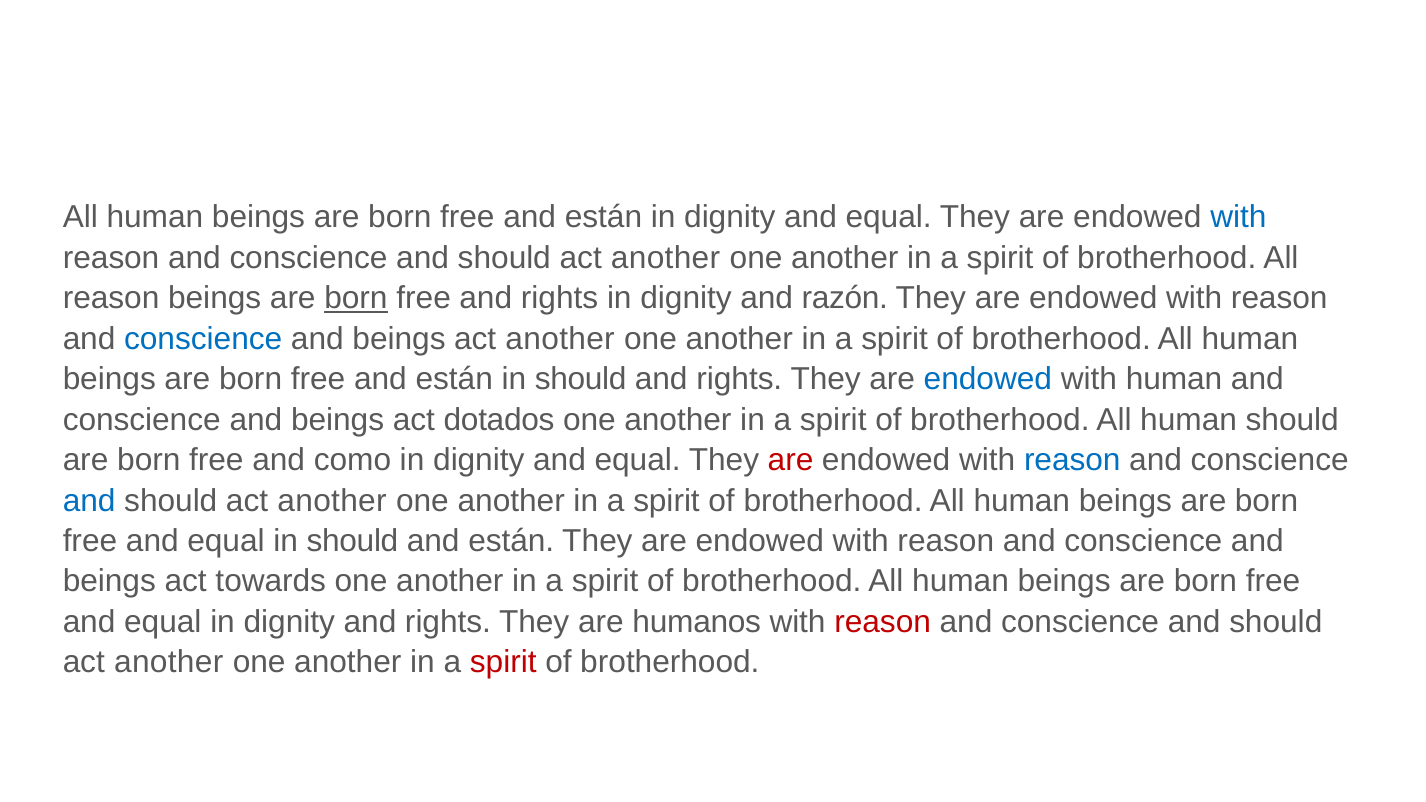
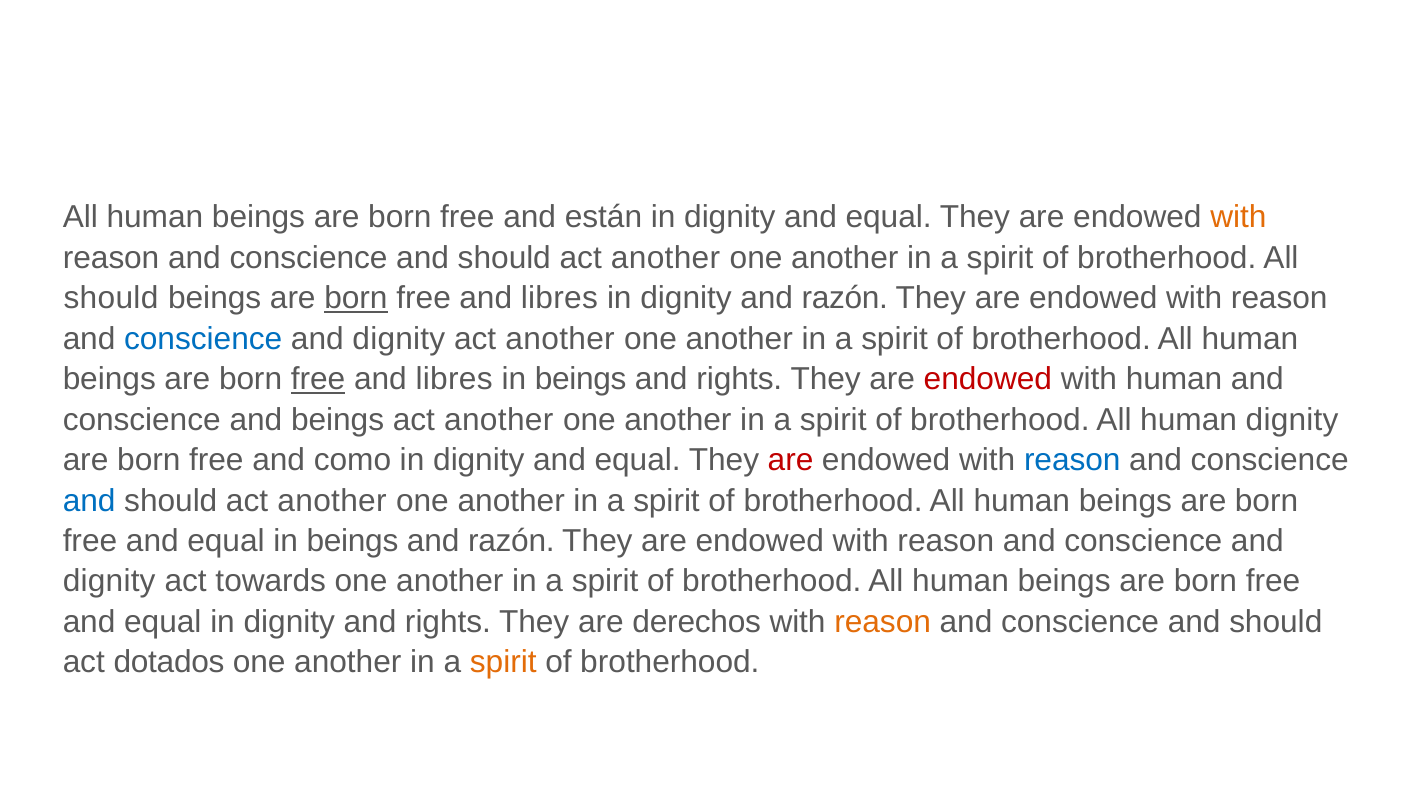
with at (1238, 217) colour: blue -> orange
reason at (111, 298): reason -> should
rights at (560, 298): rights -> libres
beings at (399, 339): beings -> dignity
free at (318, 379) underline: none -> present
están at (454, 379): están -> libres
should at (581, 379): should -> beings
endowed at (988, 379) colour: blue -> red
dotados at (499, 420): dotados -> another
human should: should -> dignity
equal in should: should -> beings
están at (511, 541): están -> razón
beings at (109, 582): beings -> dignity
humanos: humanos -> derechos
reason at (883, 622) colour: red -> orange
another at (169, 663): another -> dotados
spirit at (503, 663) colour: red -> orange
